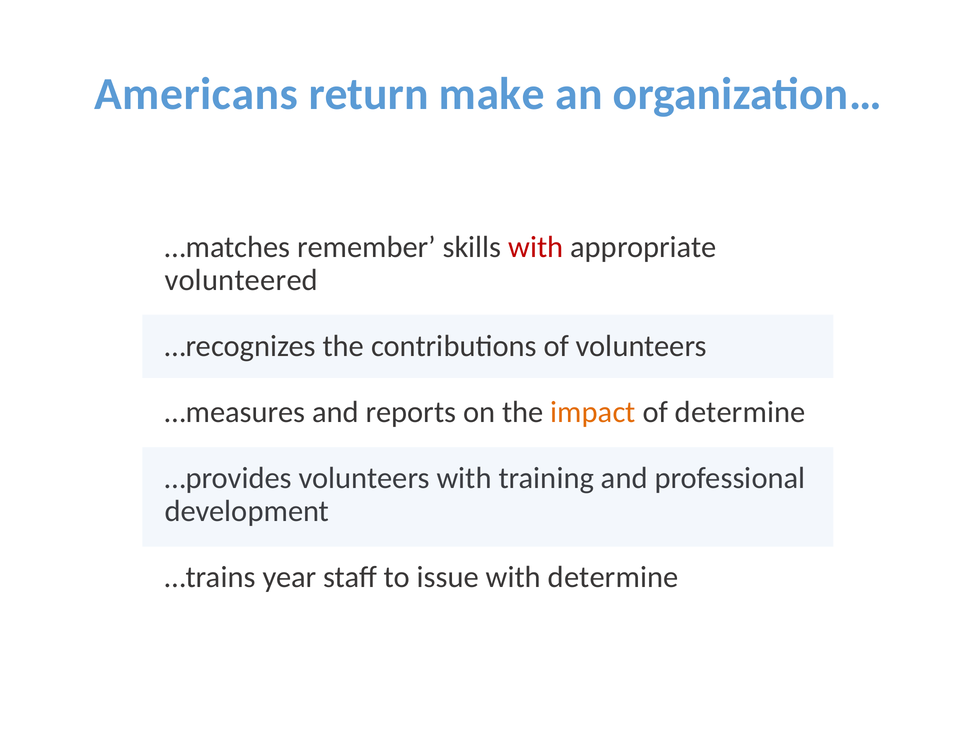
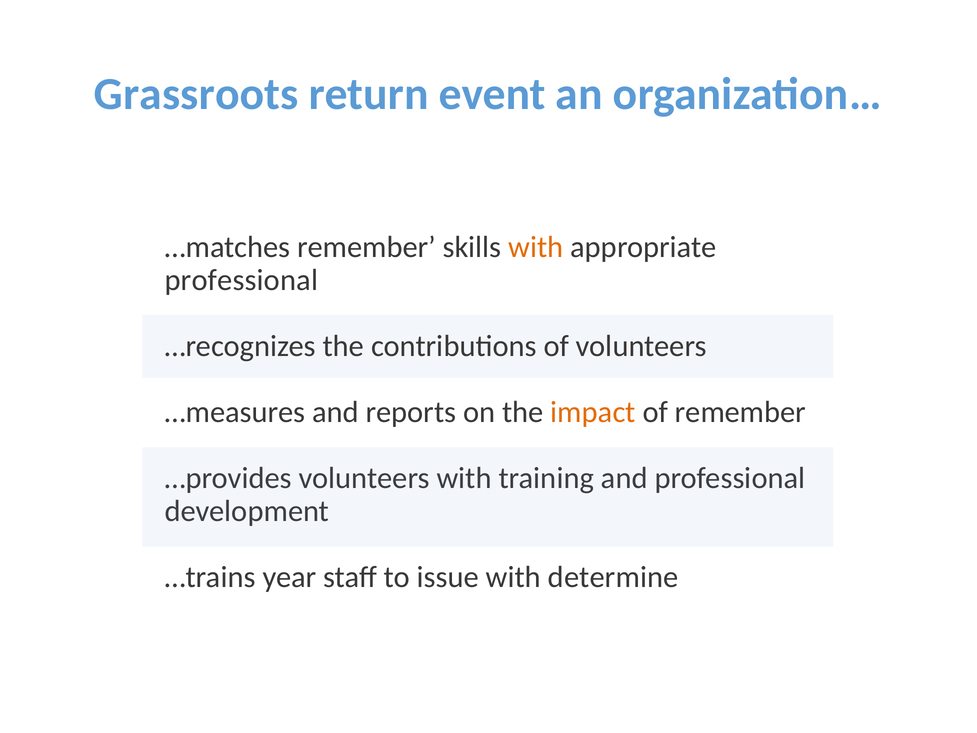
Americans: Americans -> Grassroots
make: make -> event
with at (536, 247) colour: red -> orange
volunteered at (241, 280): volunteered -> professional
of determine: determine -> remember
